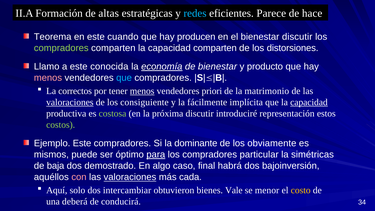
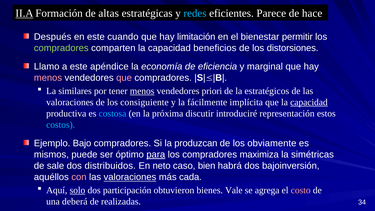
II.A underline: none -> present
Teorema: Teorema -> Después
producen: producen -> limitación
bienestar discutir: discutir -> permitir
capacidad comparten: comparten -> beneficios
conocida: conocida -> apéndice
economía underline: present -> none
de bienestar: bienestar -> eficiencia
producto: producto -> marginal
que at (124, 78) colour: light blue -> pink
correctos: correctos -> similares
matrimonio: matrimonio -> estratégicos
valoraciones at (70, 102) underline: present -> none
costosa colour: light green -> light blue
costos colour: light green -> light blue
Ejemplo Este: Este -> Bajo
dominante: dominante -> produzcan
particular: particular -> maximiza
baja: baja -> sale
demostrado: demostrado -> distribuidos
algo: algo -> neto
final: final -> bien
solo underline: none -> present
intercambiar: intercambiar -> participación
menor: menor -> agrega
costo colour: yellow -> pink
conducirá: conducirá -> realizadas
